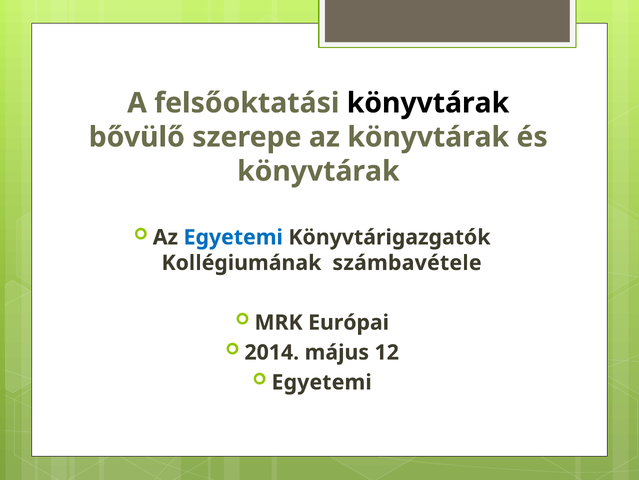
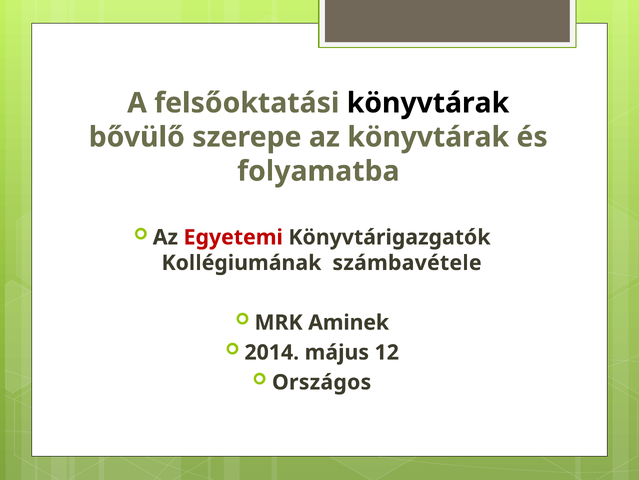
könyvtárak at (318, 171): könyvtárak -> folyamatba
Egyetemi at (233, 237) colour: blue -> red
Európai: Európai -> Aminek
Egyetemi at (322, 382): Egyetemi -> Országos
